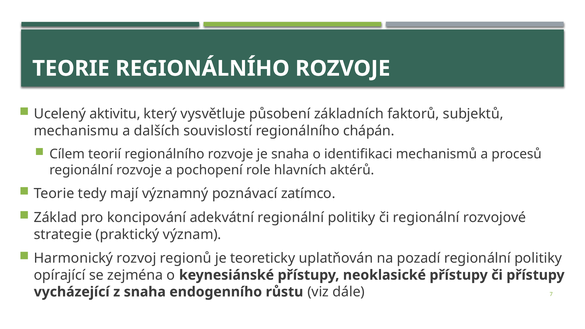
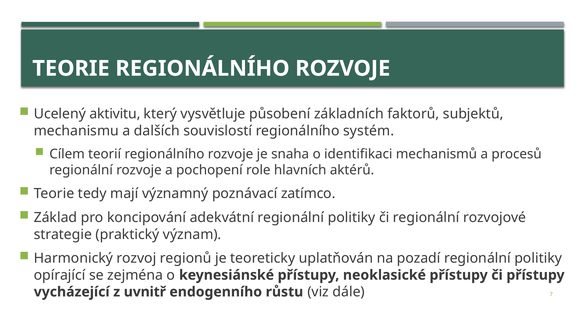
chápán: chápán -> systém
z snaha: snaha -> uvnitř
